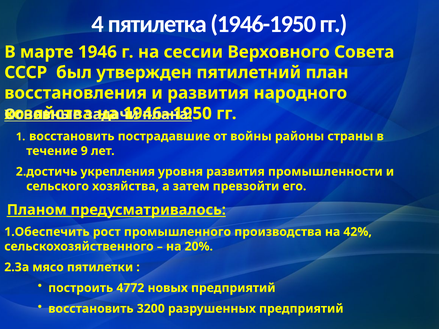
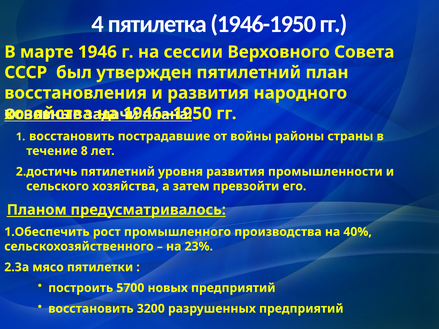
9: 9 -> 8
укрепления at (118, 172): укрепления -> пятилетний
42%: 42% -> 40%
20%: 20% -> 23%
4772: 4772 -> 5700
